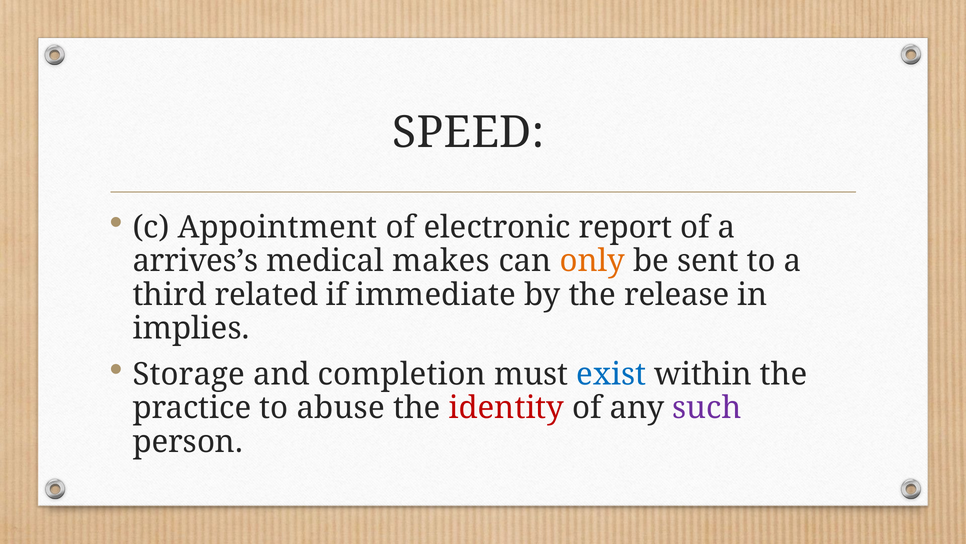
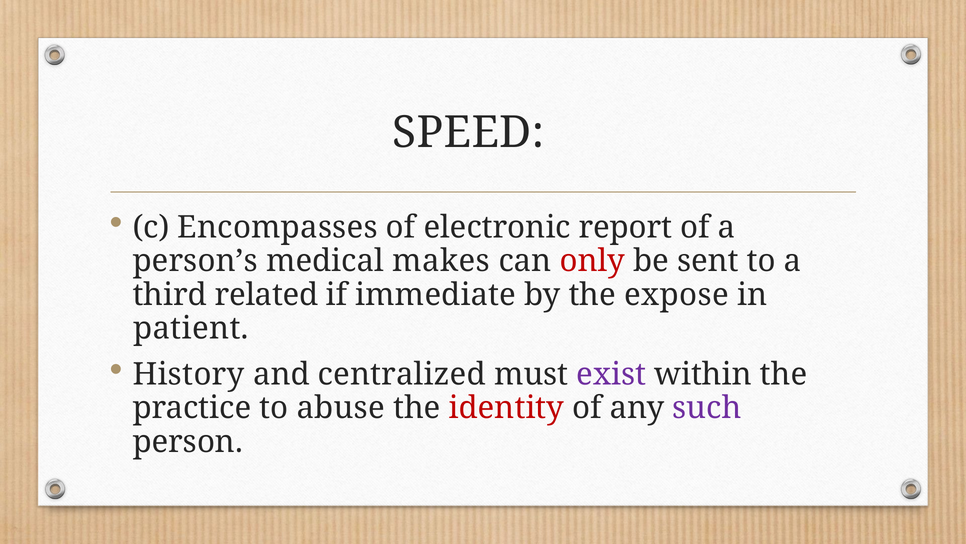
Appointment: Appointment -> Encompasses
arrives’s: arrives’s -> person’s
only colour: orange -> red
release: release -> expose
implies: implies -> patient
Storage: Storage -> History
completion: completion -> centralized
exist colour: blue -> purple
